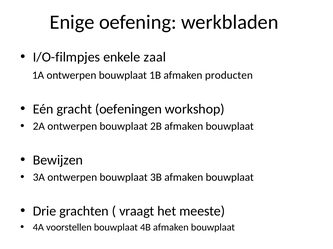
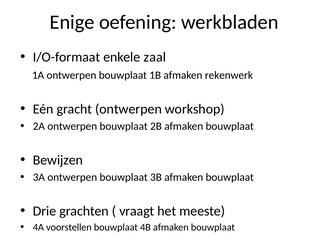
I/O-filmpjes: I/O-filmpjes -> I/O-formaat
producten: producten -> rekenwerk
gracht oefeningen: oefeningen -> ontwerpen
